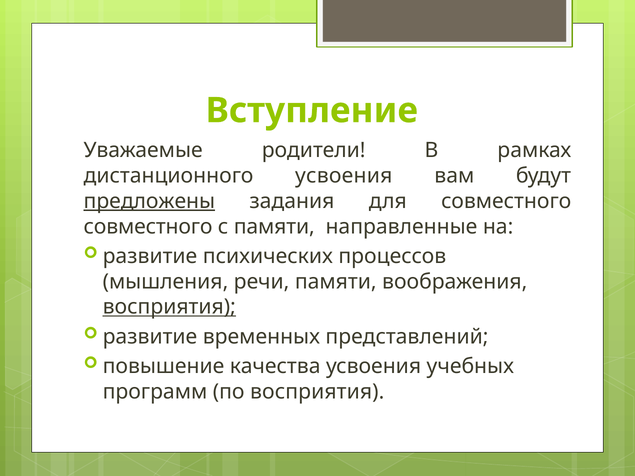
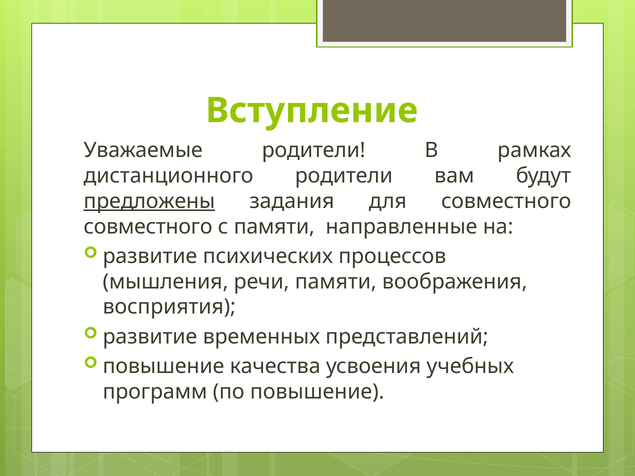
дистанционного усвоения: усвоения -> родители
восприятия at (169, 307) underline: present -> none
по восприятия: восприятия -> повышение
